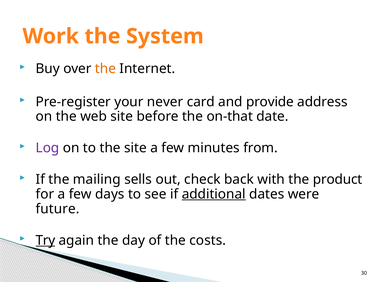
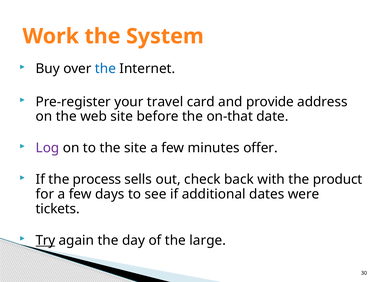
the at (105, 69) colour: orange -> blue
never: never -> travel
from: from -> offer
mailing: mailing -> process
additional underline: present -> none
future: future -> tickets
costs: costs -> large
